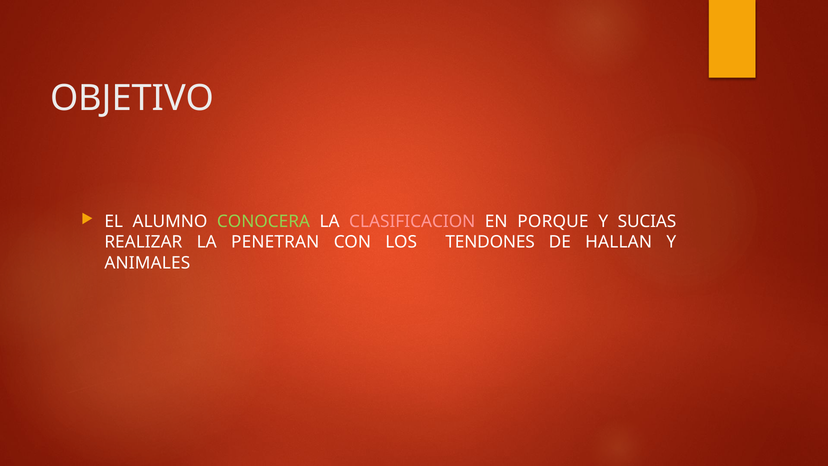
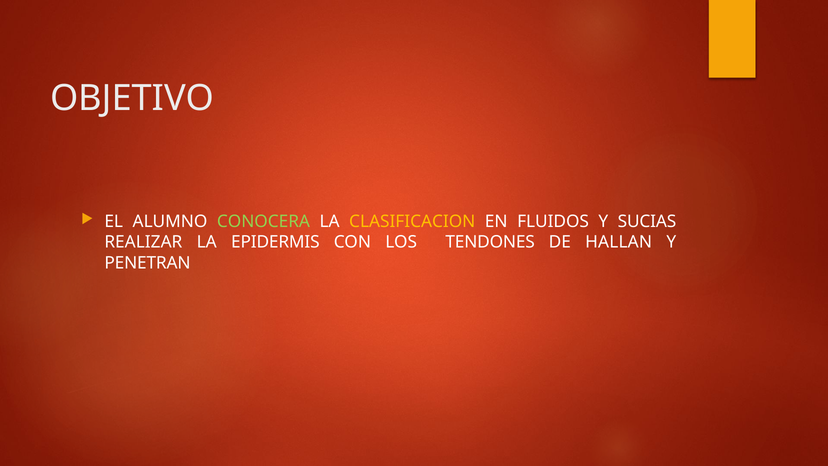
CLASIFICACION colour: pink -> yellow
PORQUE: PORQUE -> FLUIDOS
PENETRAN: PENETRAN -> EPIDERMIS
ANIMALES: ANIMALES -> PENETRAN
